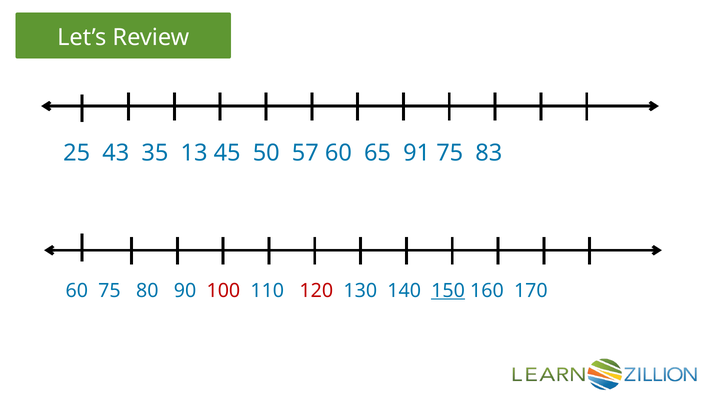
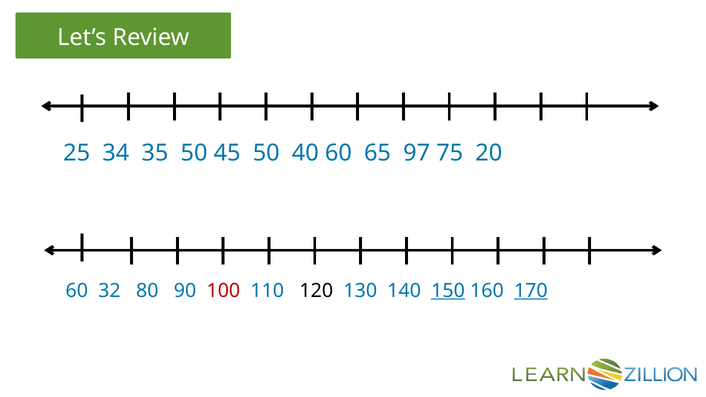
43: 43 -> 34
35 13: 13 -> 50
57: 57 -> 40
91: 91 -> 97
83: 83 -> 20
60 75: 75 -> 32
120 colour: red -> black
170 underline: none -> present
